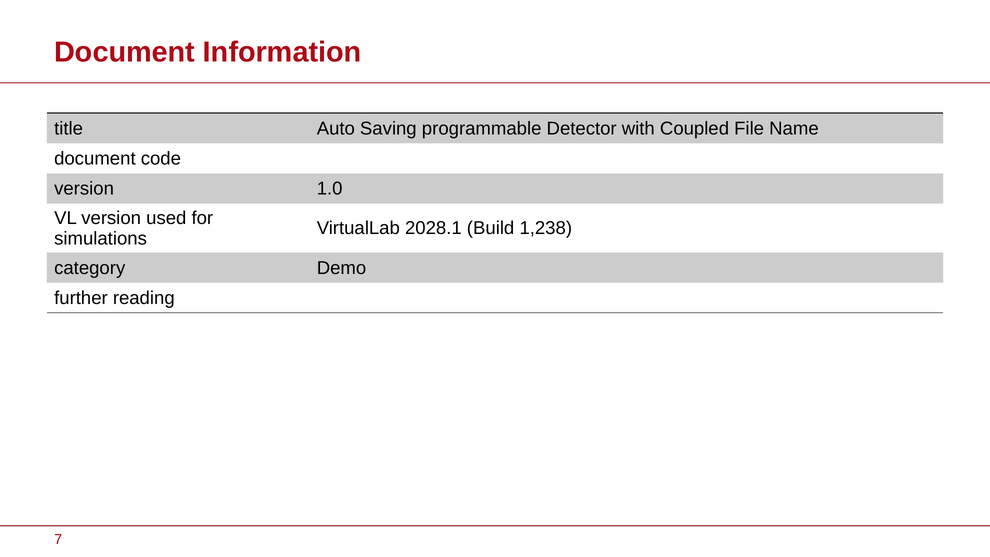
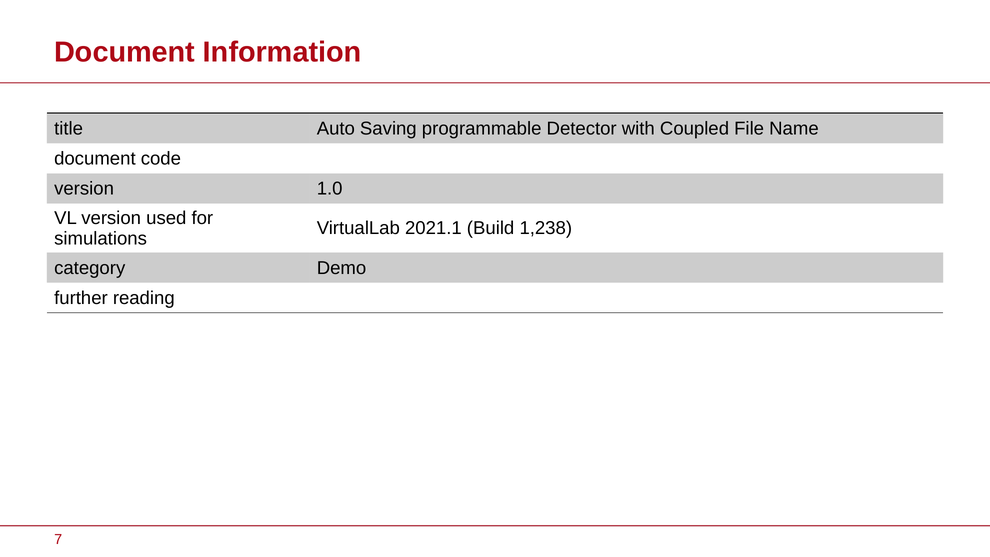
2028.1: 2028.1 -> 2021.1
